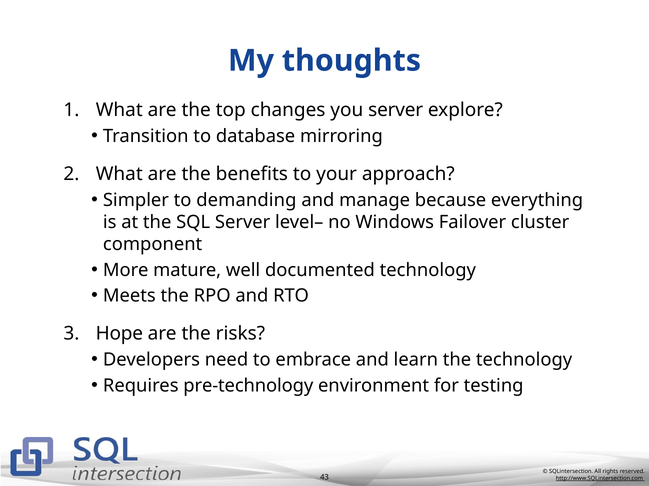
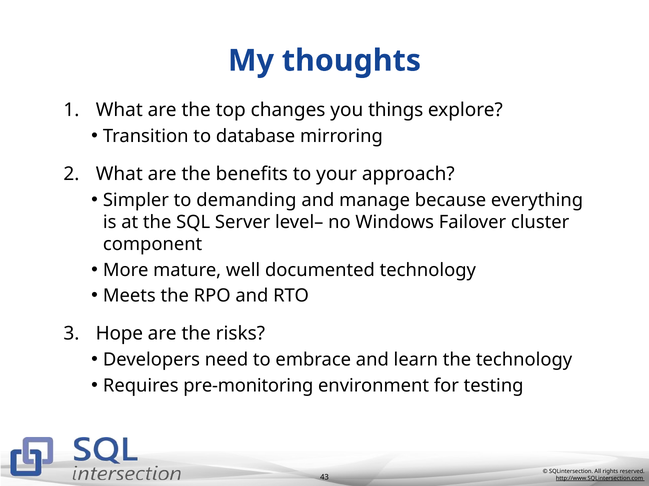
you server: server -> things
pre-technology: pre-technology -> pre-monitoring
